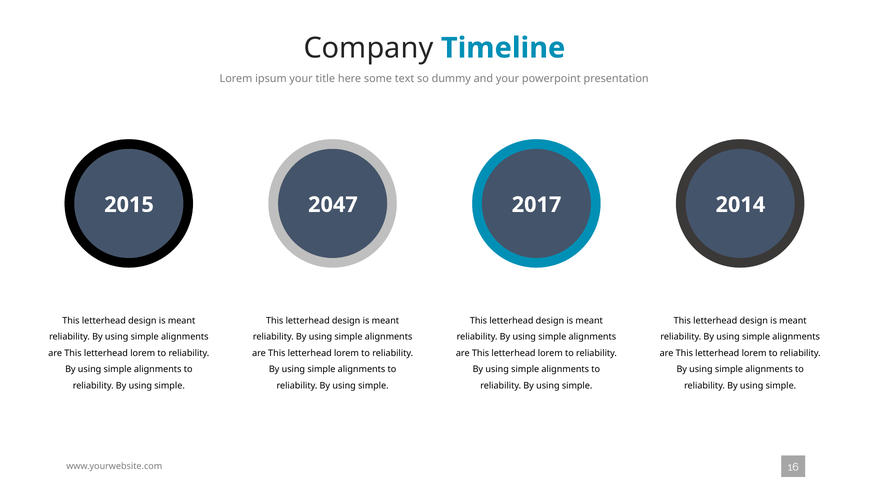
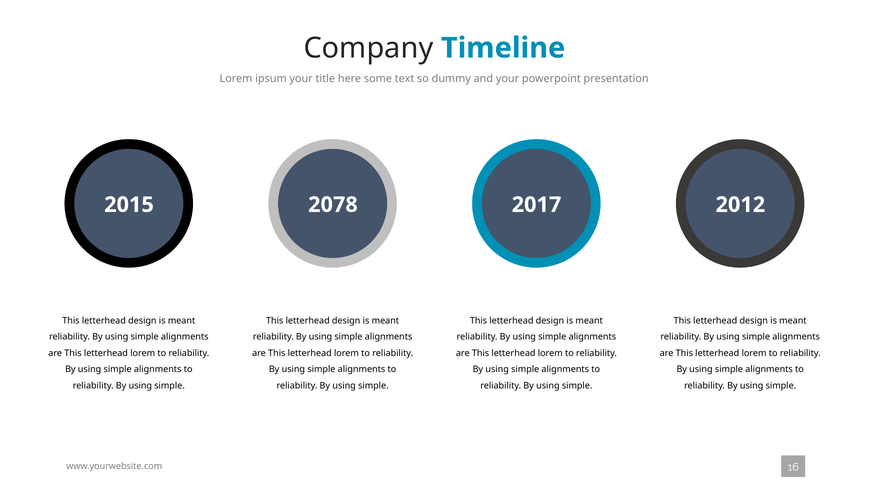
2047: 2047 -> 2078
2014: 2014 -> 2012
